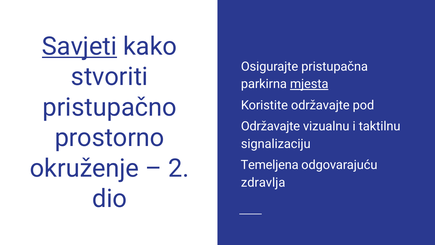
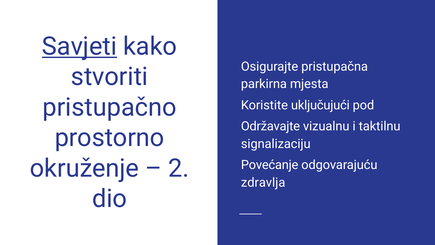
mjesta underline: present -> none
Koristite održavajte: održavajte -> uključujući
Temeljena: Temeljena -> Povećanje
